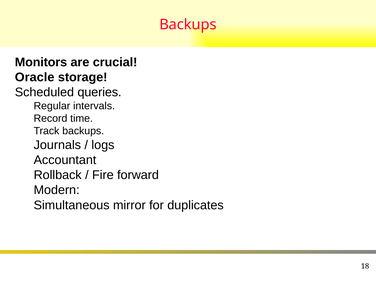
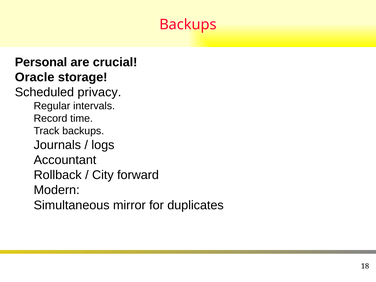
Monitors: Monitors -> Personal
queries: queries -> privacy
Fire: Fire -> City
